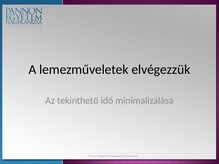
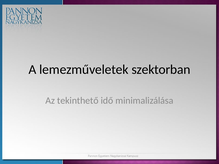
elvégezzük: elvégezzük -> szektorban
